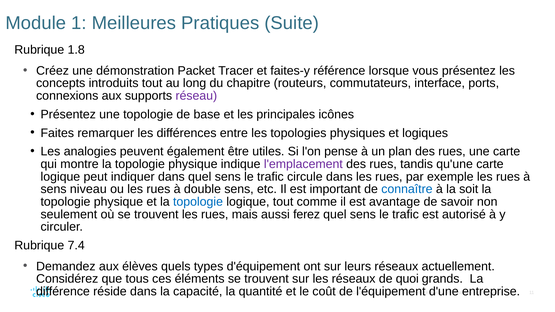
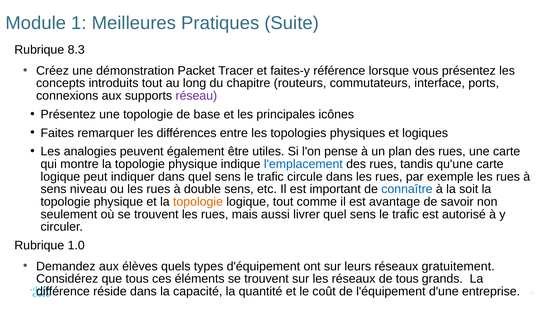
1.8: 1.8 -> 8.3
l'emplacement colour: purple -> blue
topologie at (198, 202) colour: blue -> orange
ferez: ferez -> livrer
7.4: 7.4 -> 1.0
actuellement: actuellement -> gratuitement
de quoi: quoi -> tous
